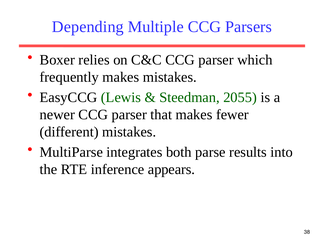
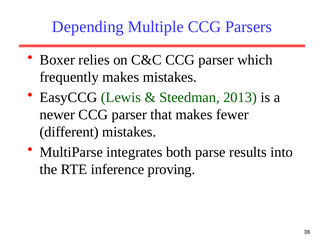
2055: 2055 -> 2013
appears: appears -> proving
